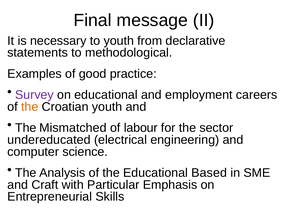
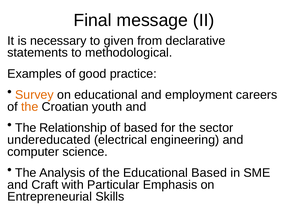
to youth: youth -> given
Survey colour: purple -> orange
Mismatched: Mismatched -> Relationship
of labour: labour -> based
